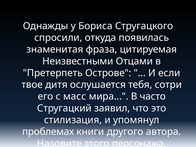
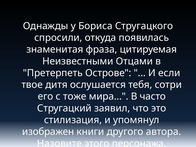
масс: масс -> тоже
проблемах: проблемах -> изображен
